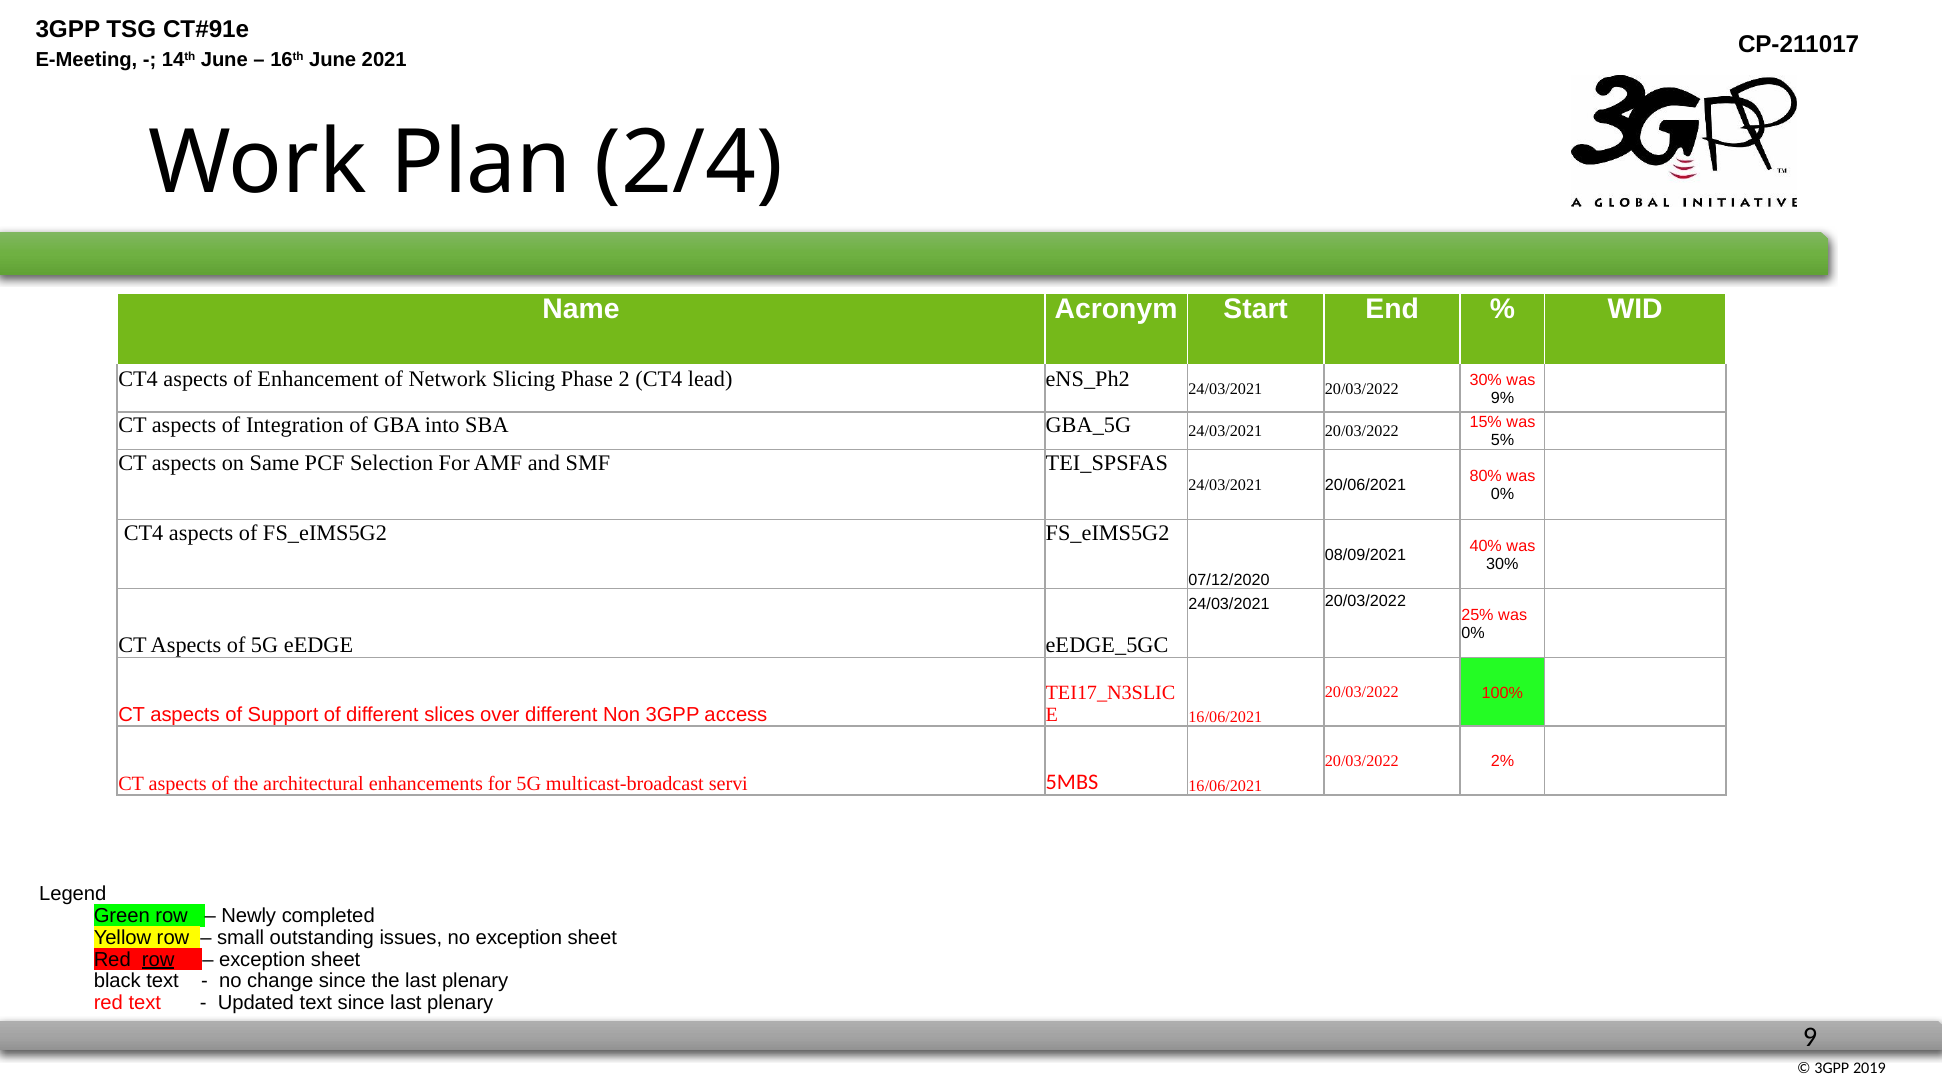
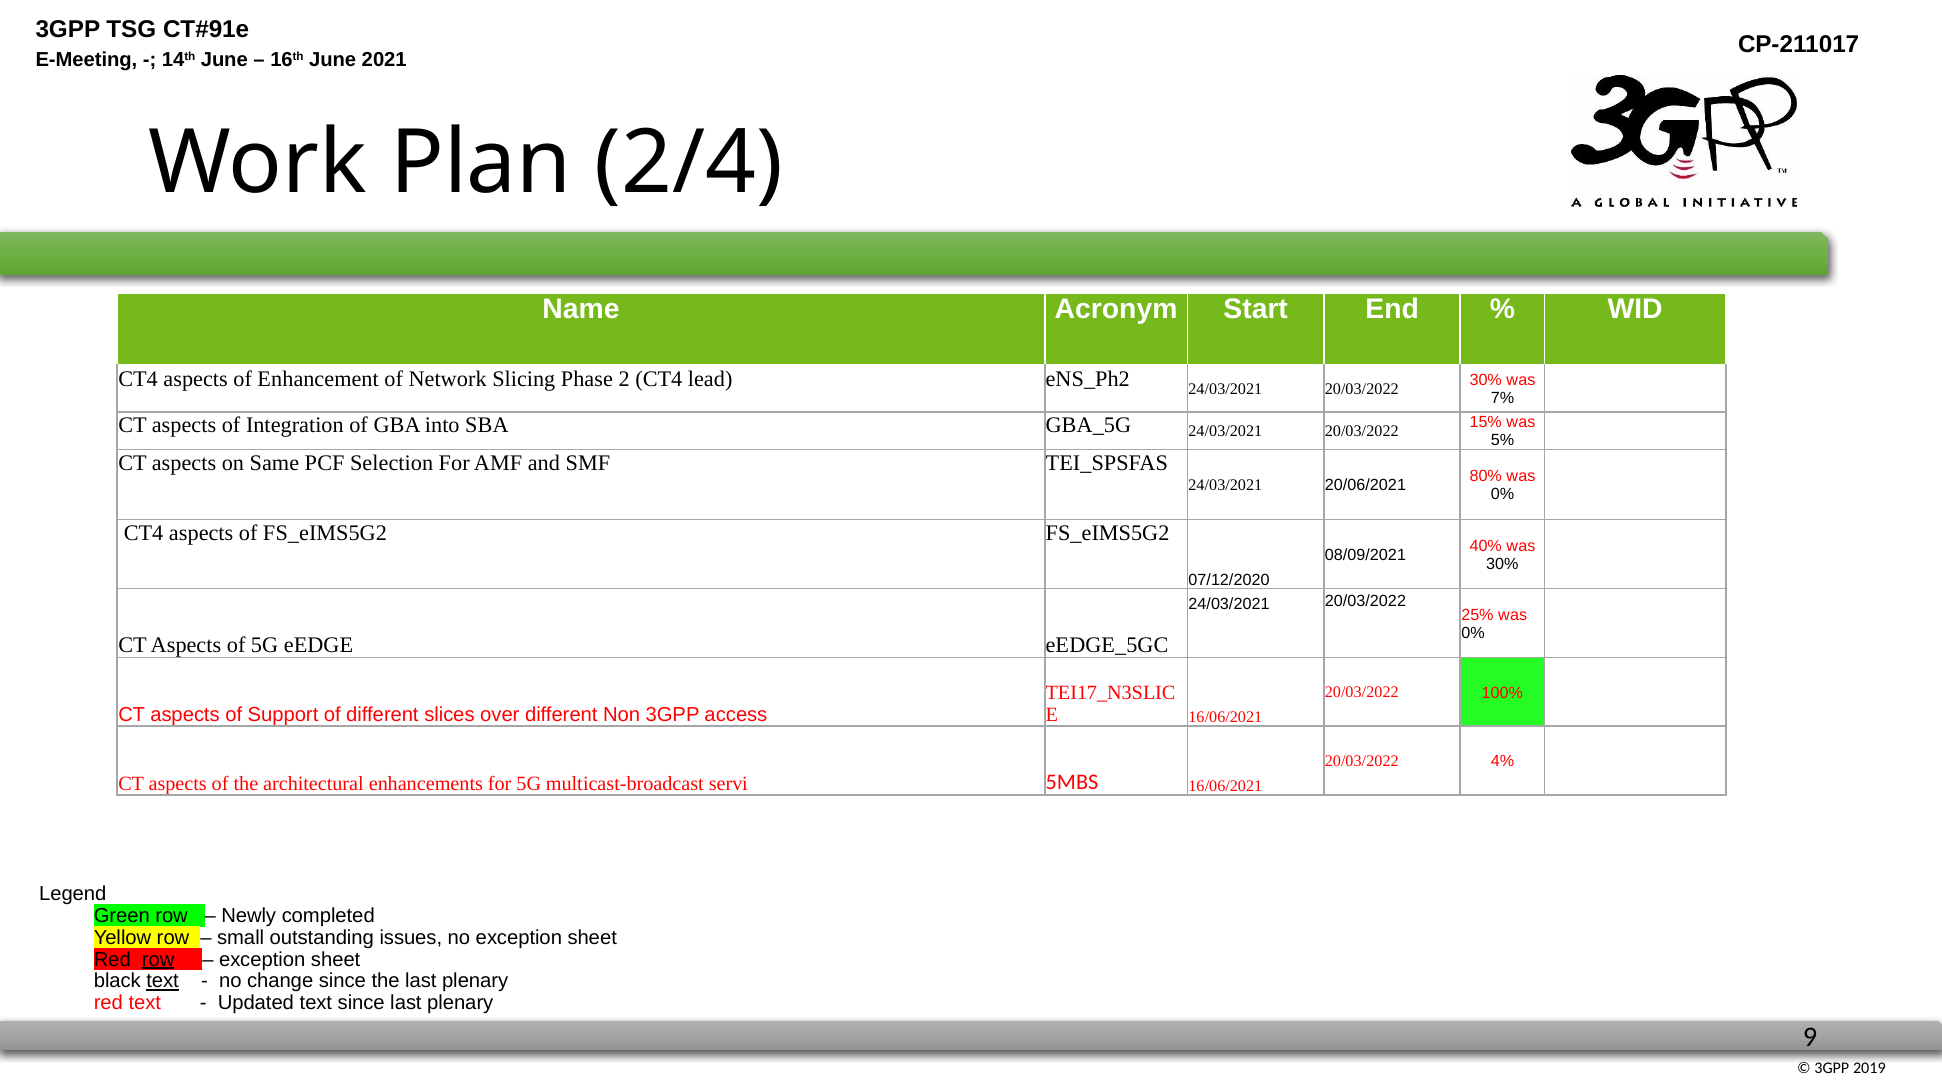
9%: 9% -> 7%
2%: 2% -> 4%
text at (163, 982) underline: none -> present
